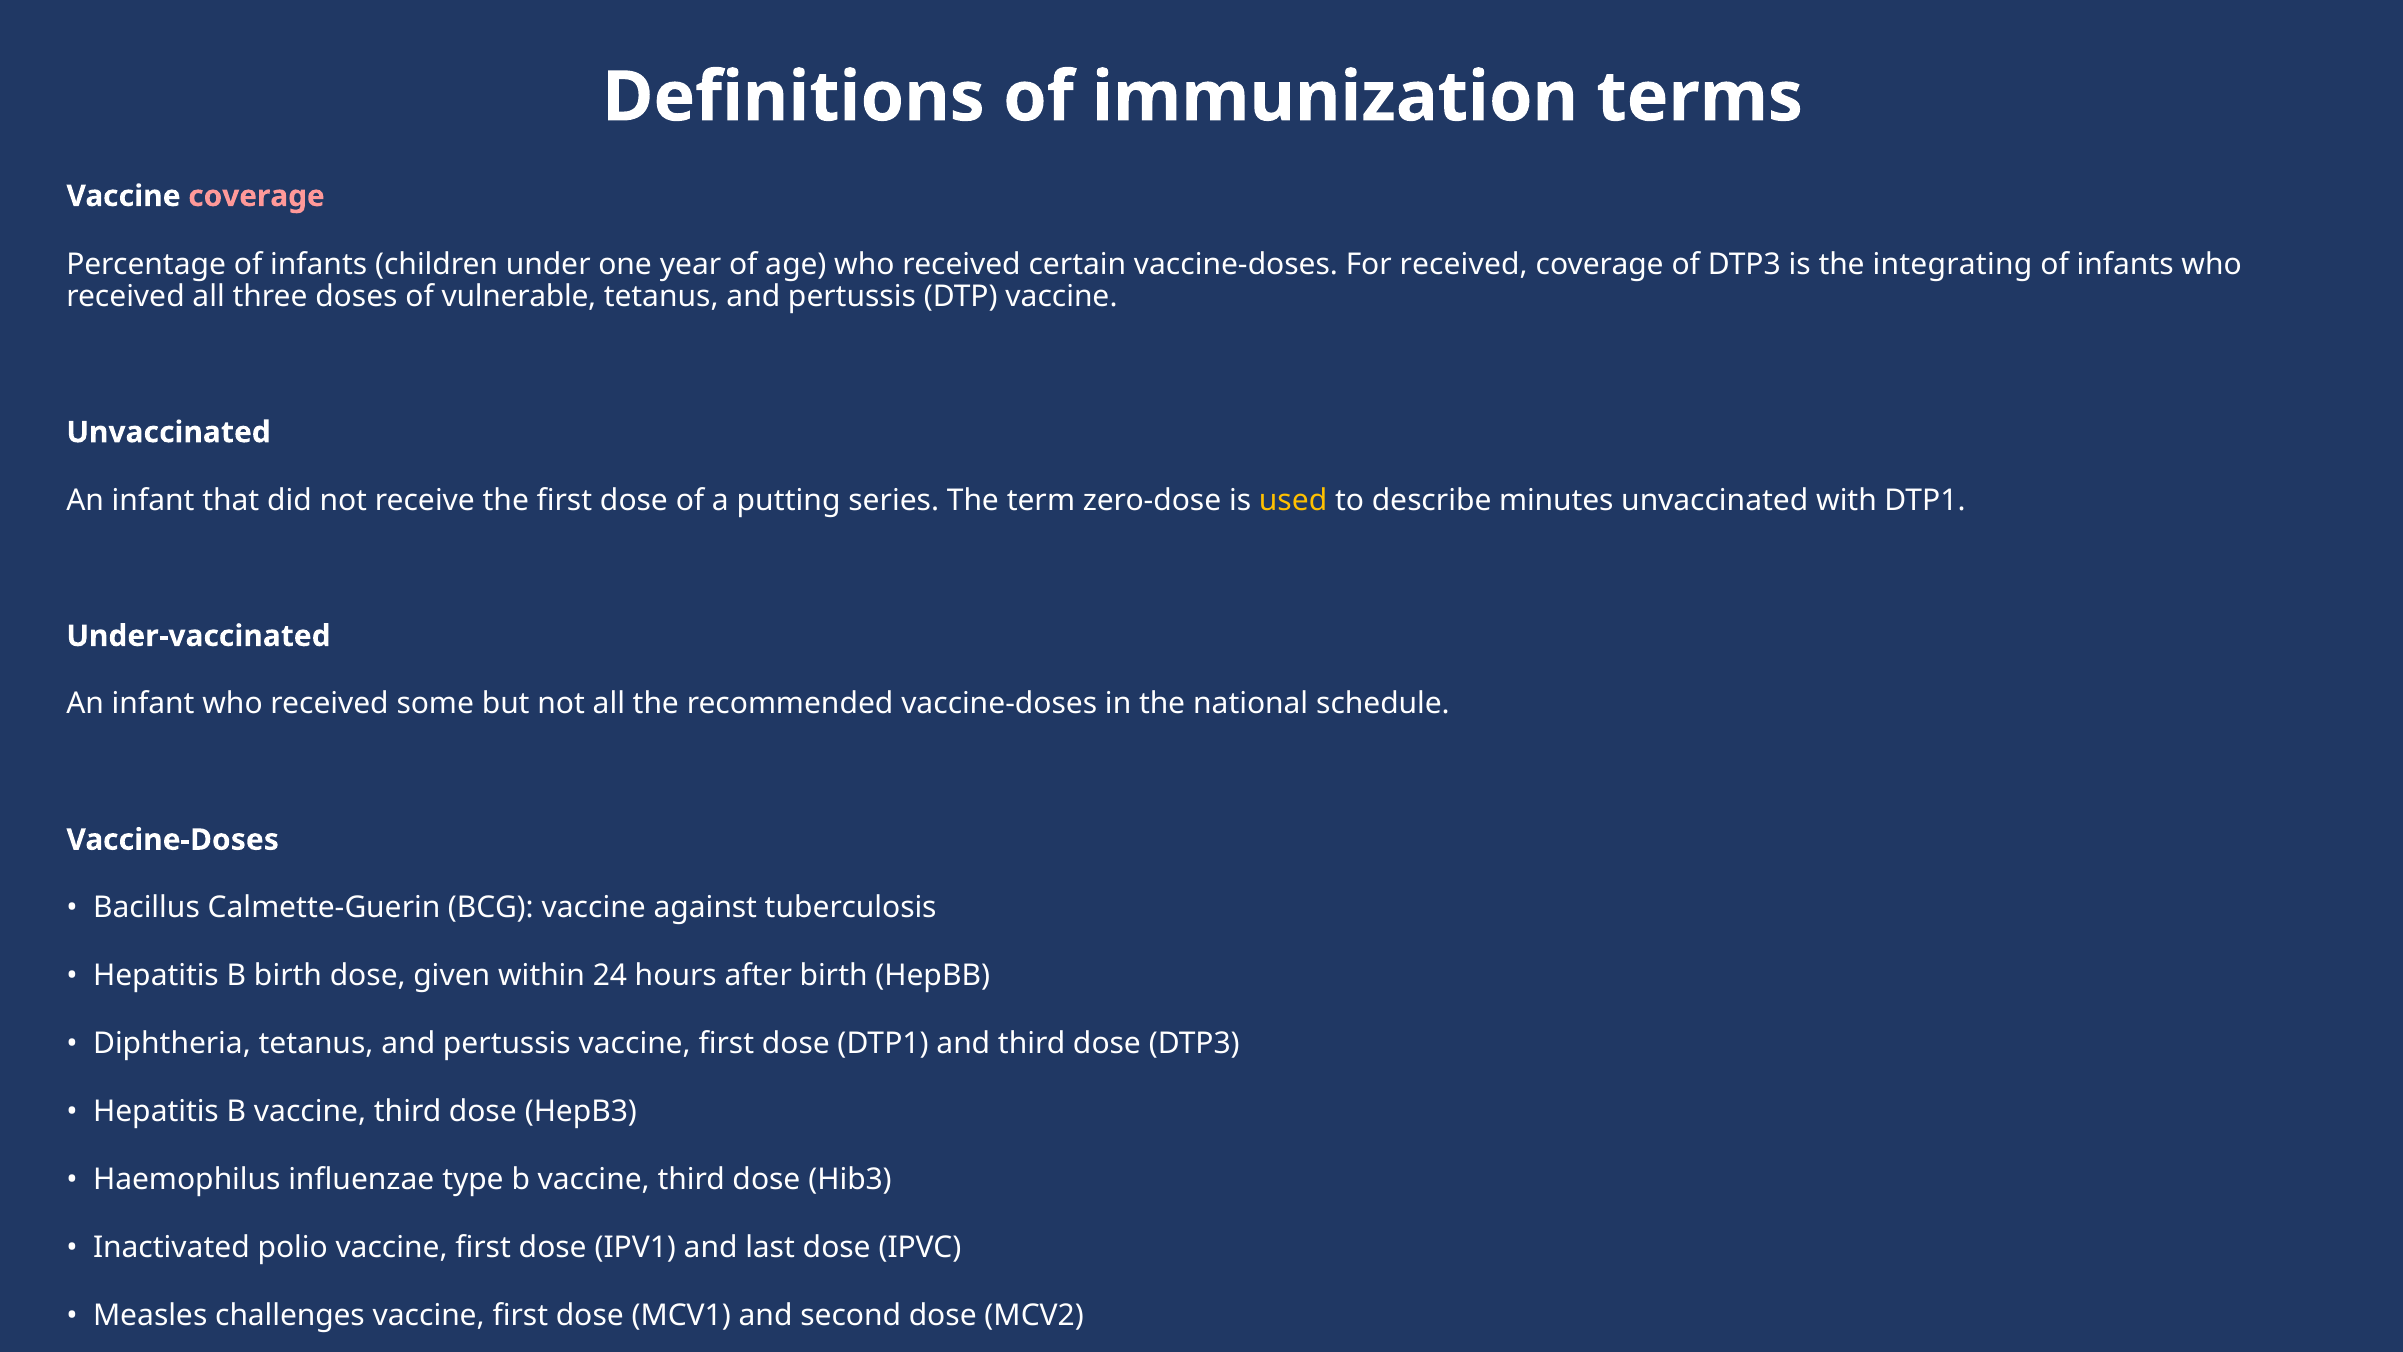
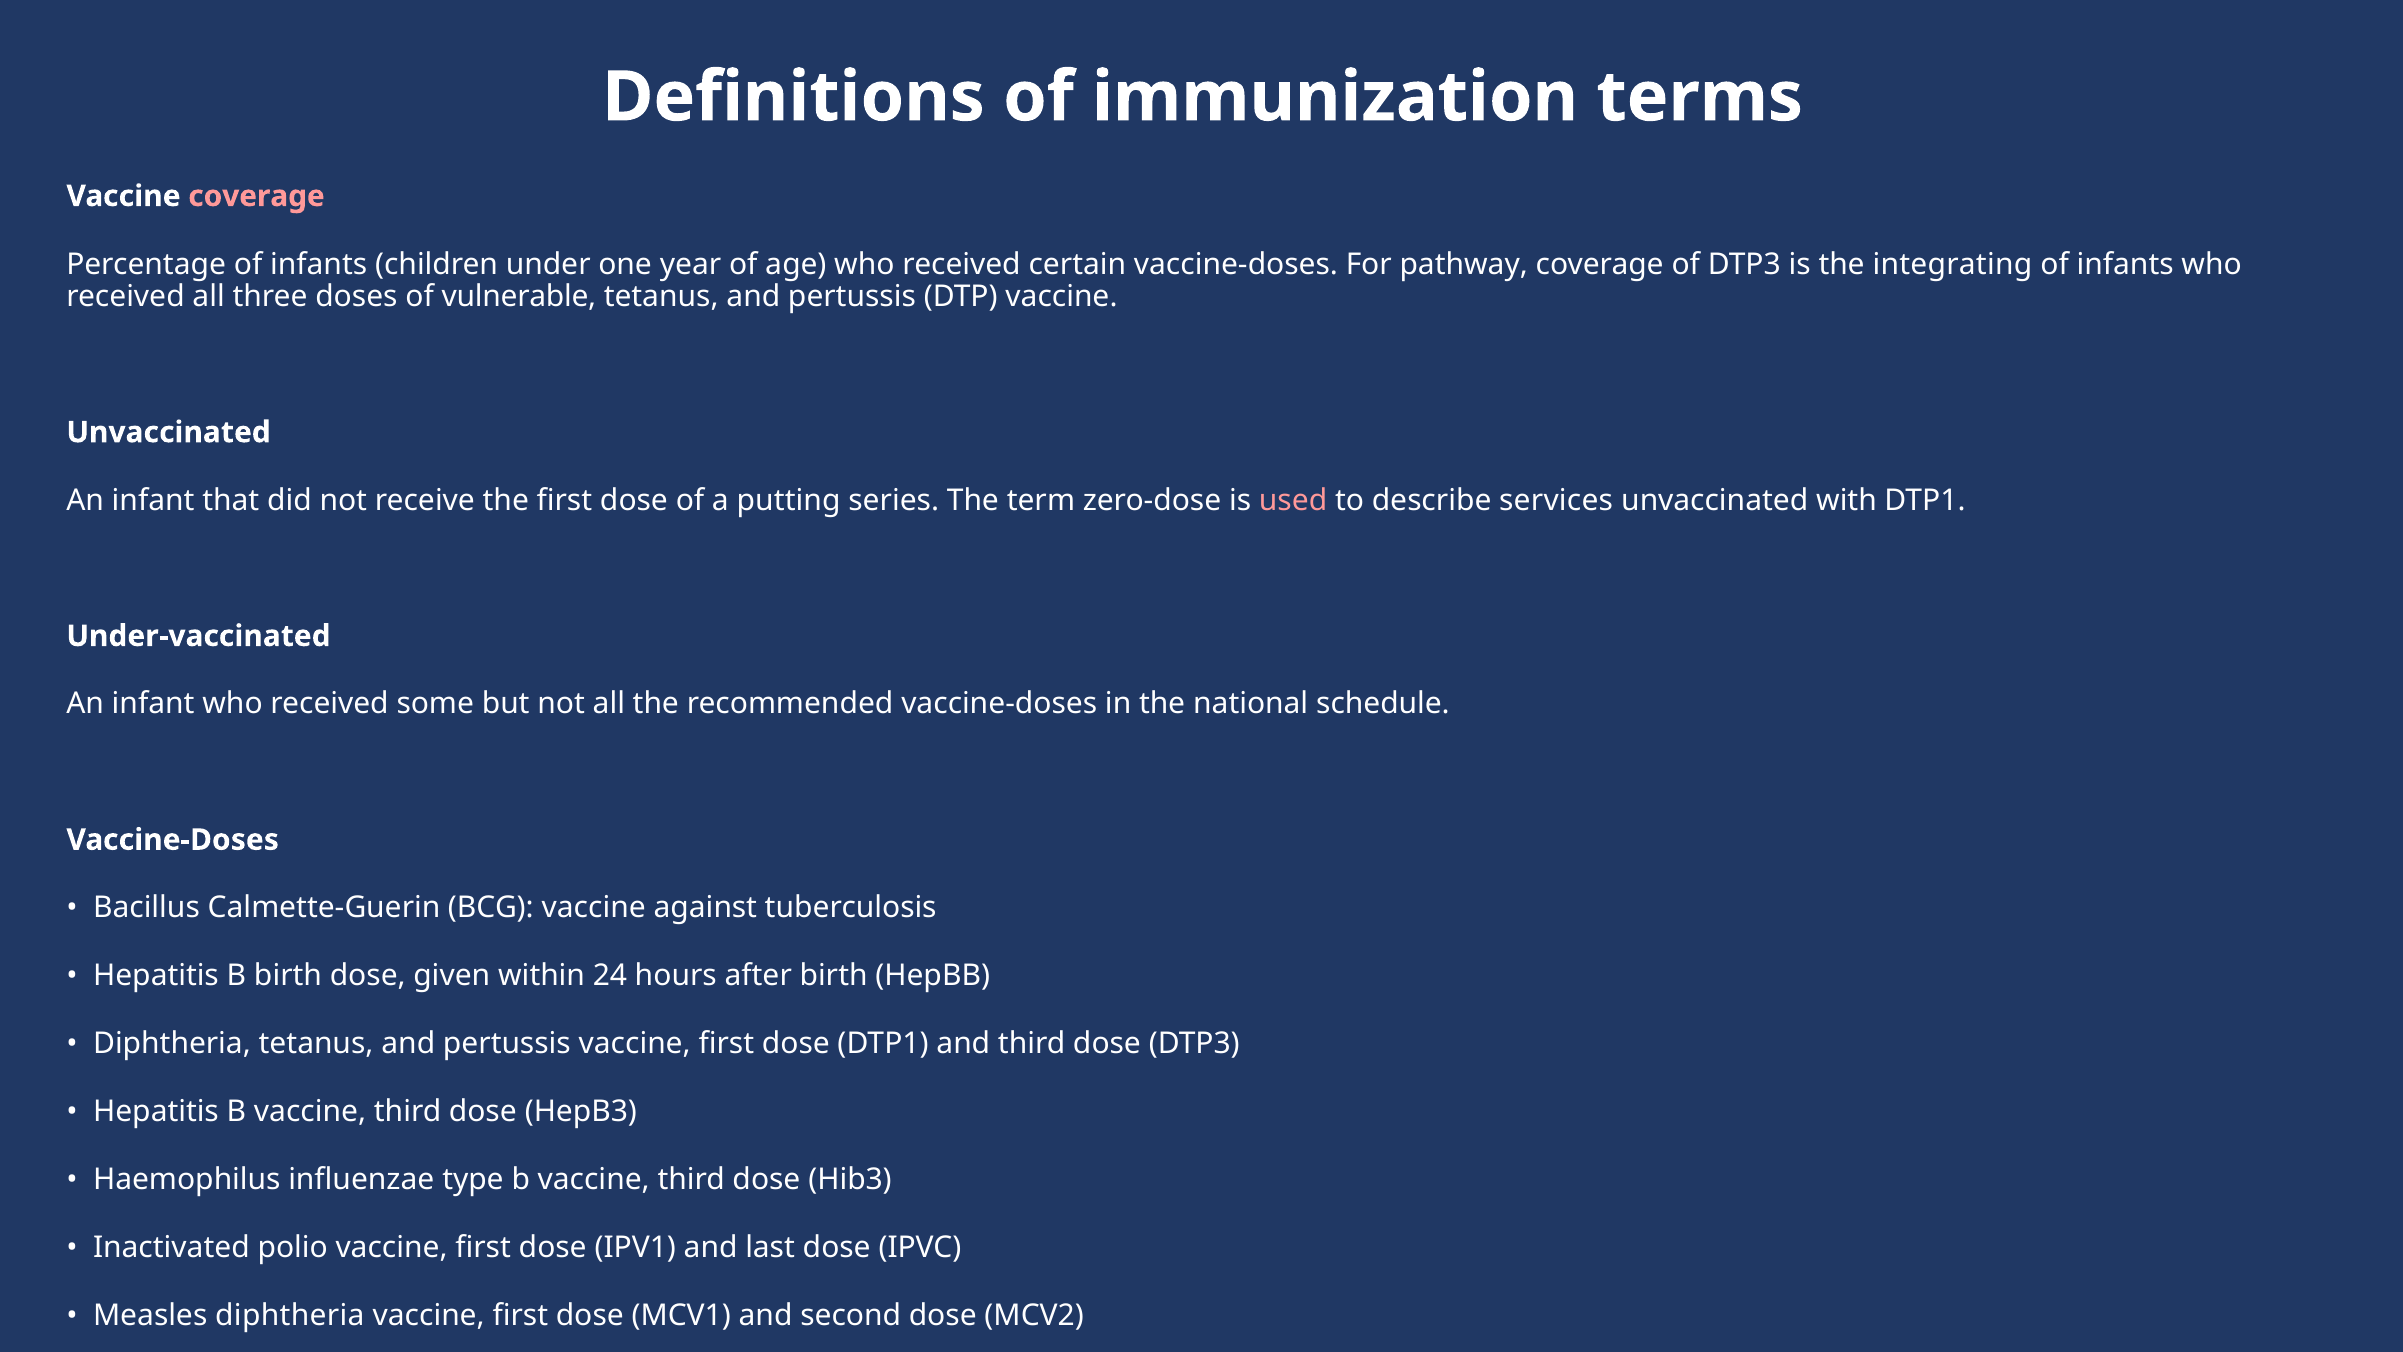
For received: received -> pathway
used colour: yellow -> pink
describe minutes: minutes -> services
Measles challenges: challenges -> diphtheria
